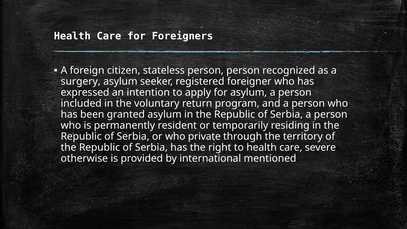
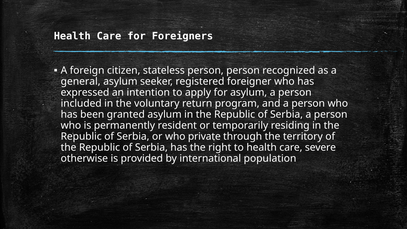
surgery: surgery -> general
mentioned: mentioned -> population
